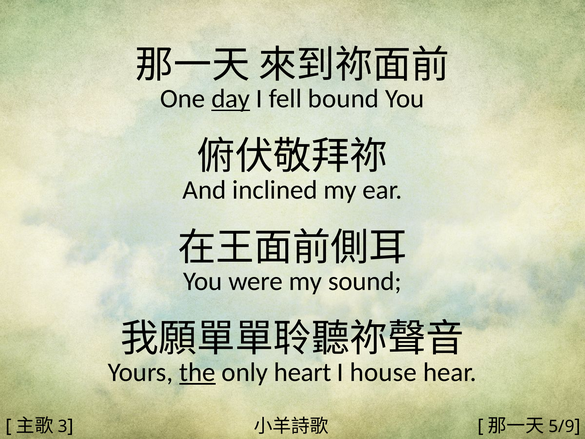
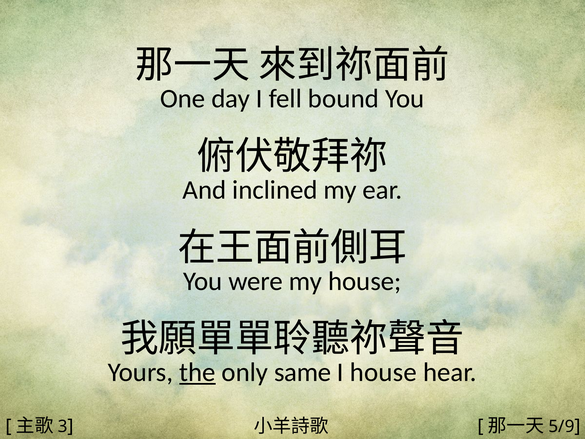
day underline: present -> none
my sound: sound -> house
heart: heart -> same
